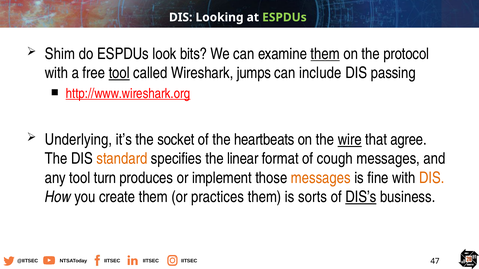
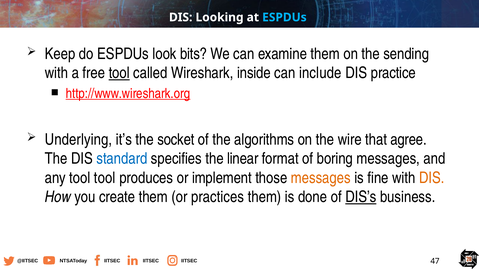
ESPDUs at (284, 17) colour: light green -> light blue
Shim: Shim -> Keep
them at (325, 54) underline: present -> none
protocol: protocol -> sending
jumps: jumps -> inside
passing: passing -> practice
heartbeats: heartbeats -> algorithms
wire underline: present -> none
standard colour: orange -> blue
cough: cough -> boring
tool turn: turn -> tool
sorts: sorts -> done
